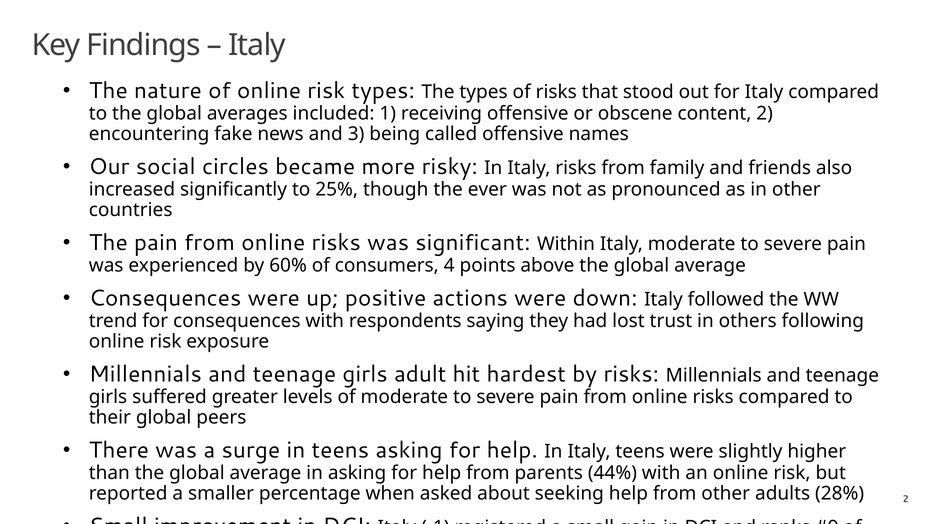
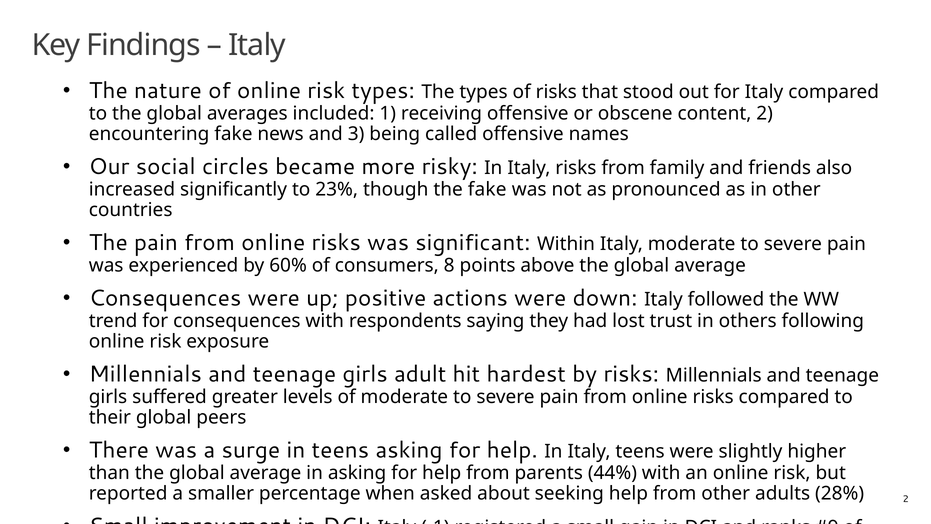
25%: 25% -> 23%
the ever: ever -> fake
4: 4 -> 8
